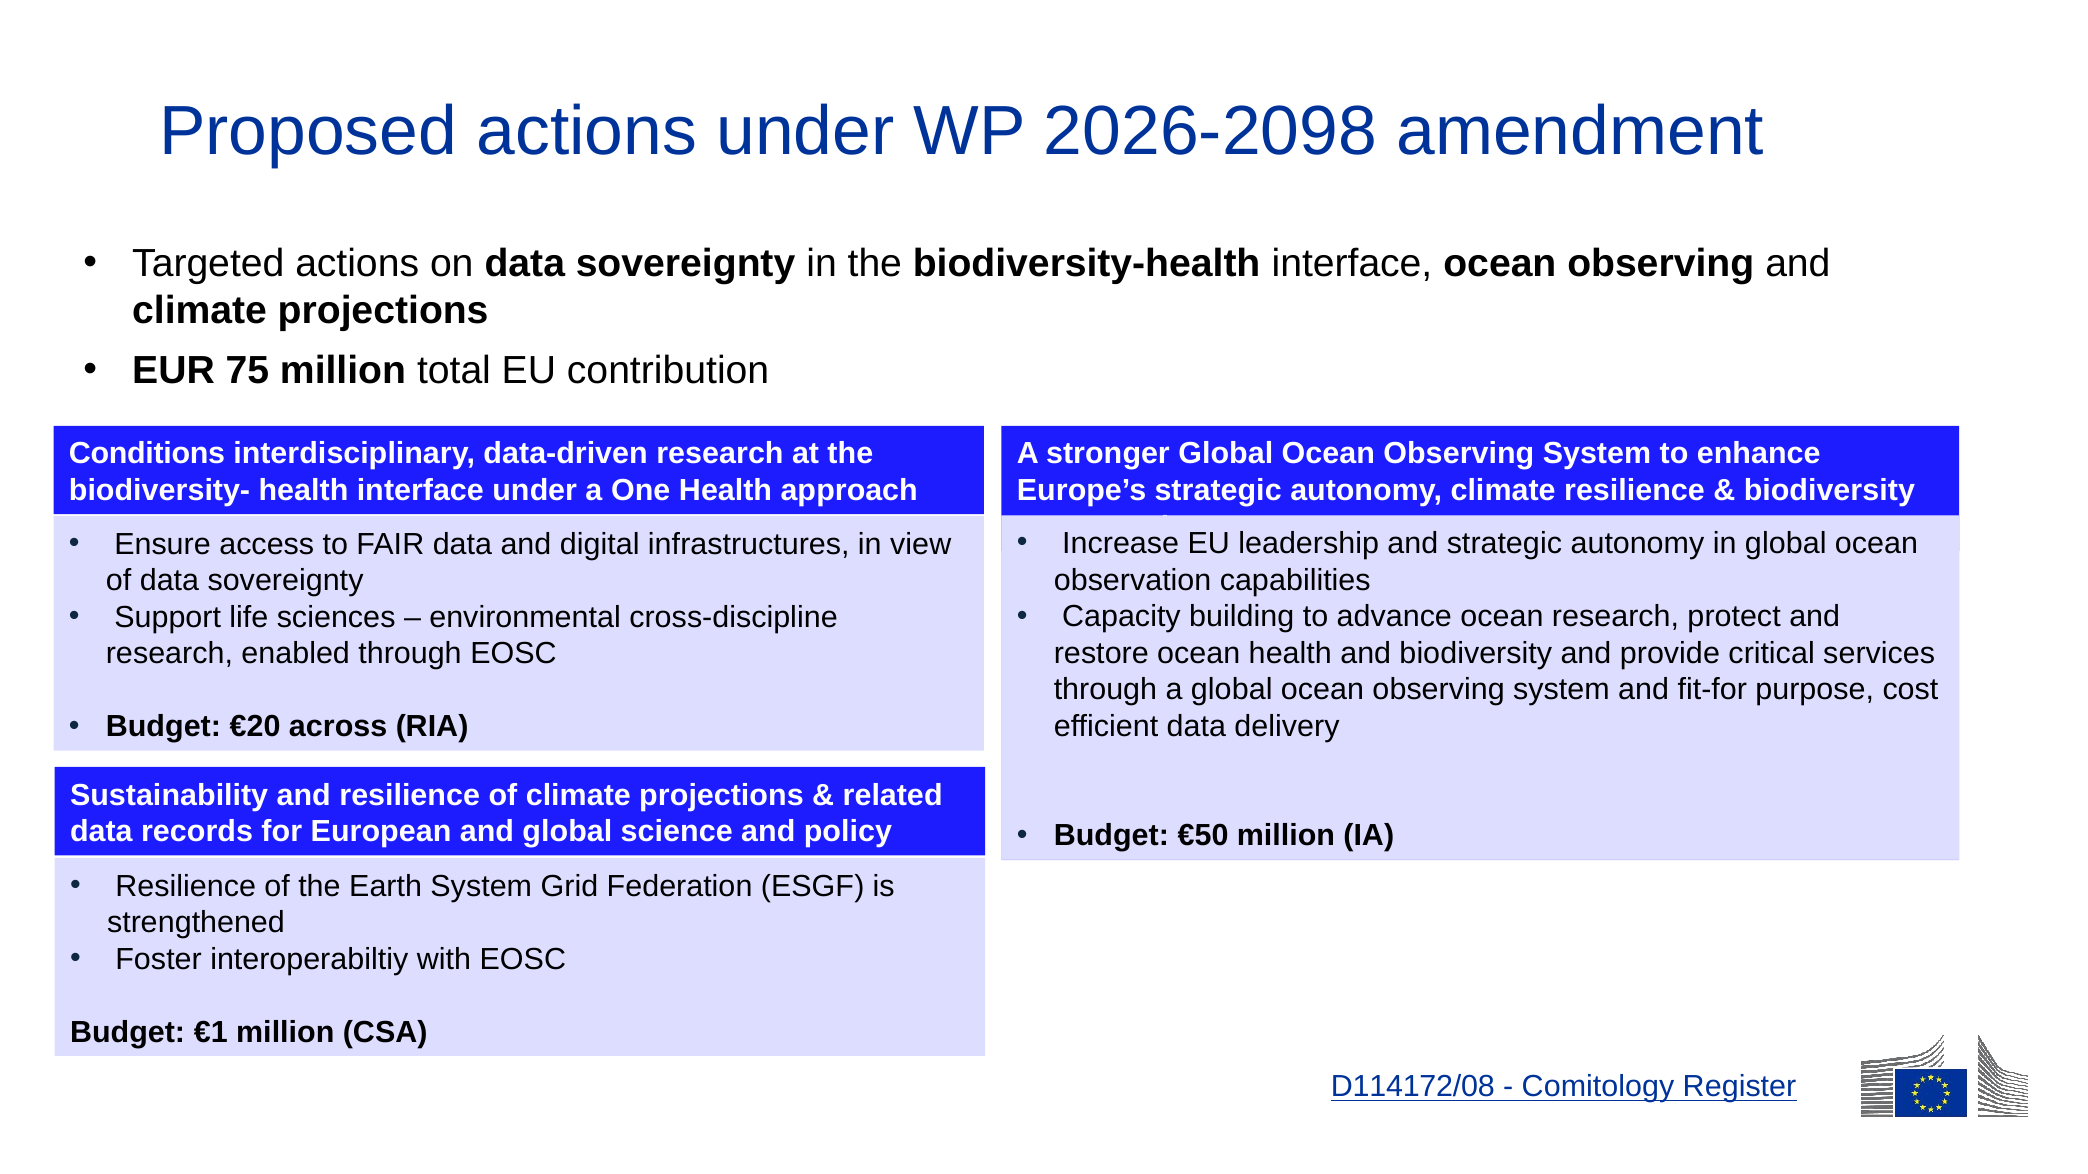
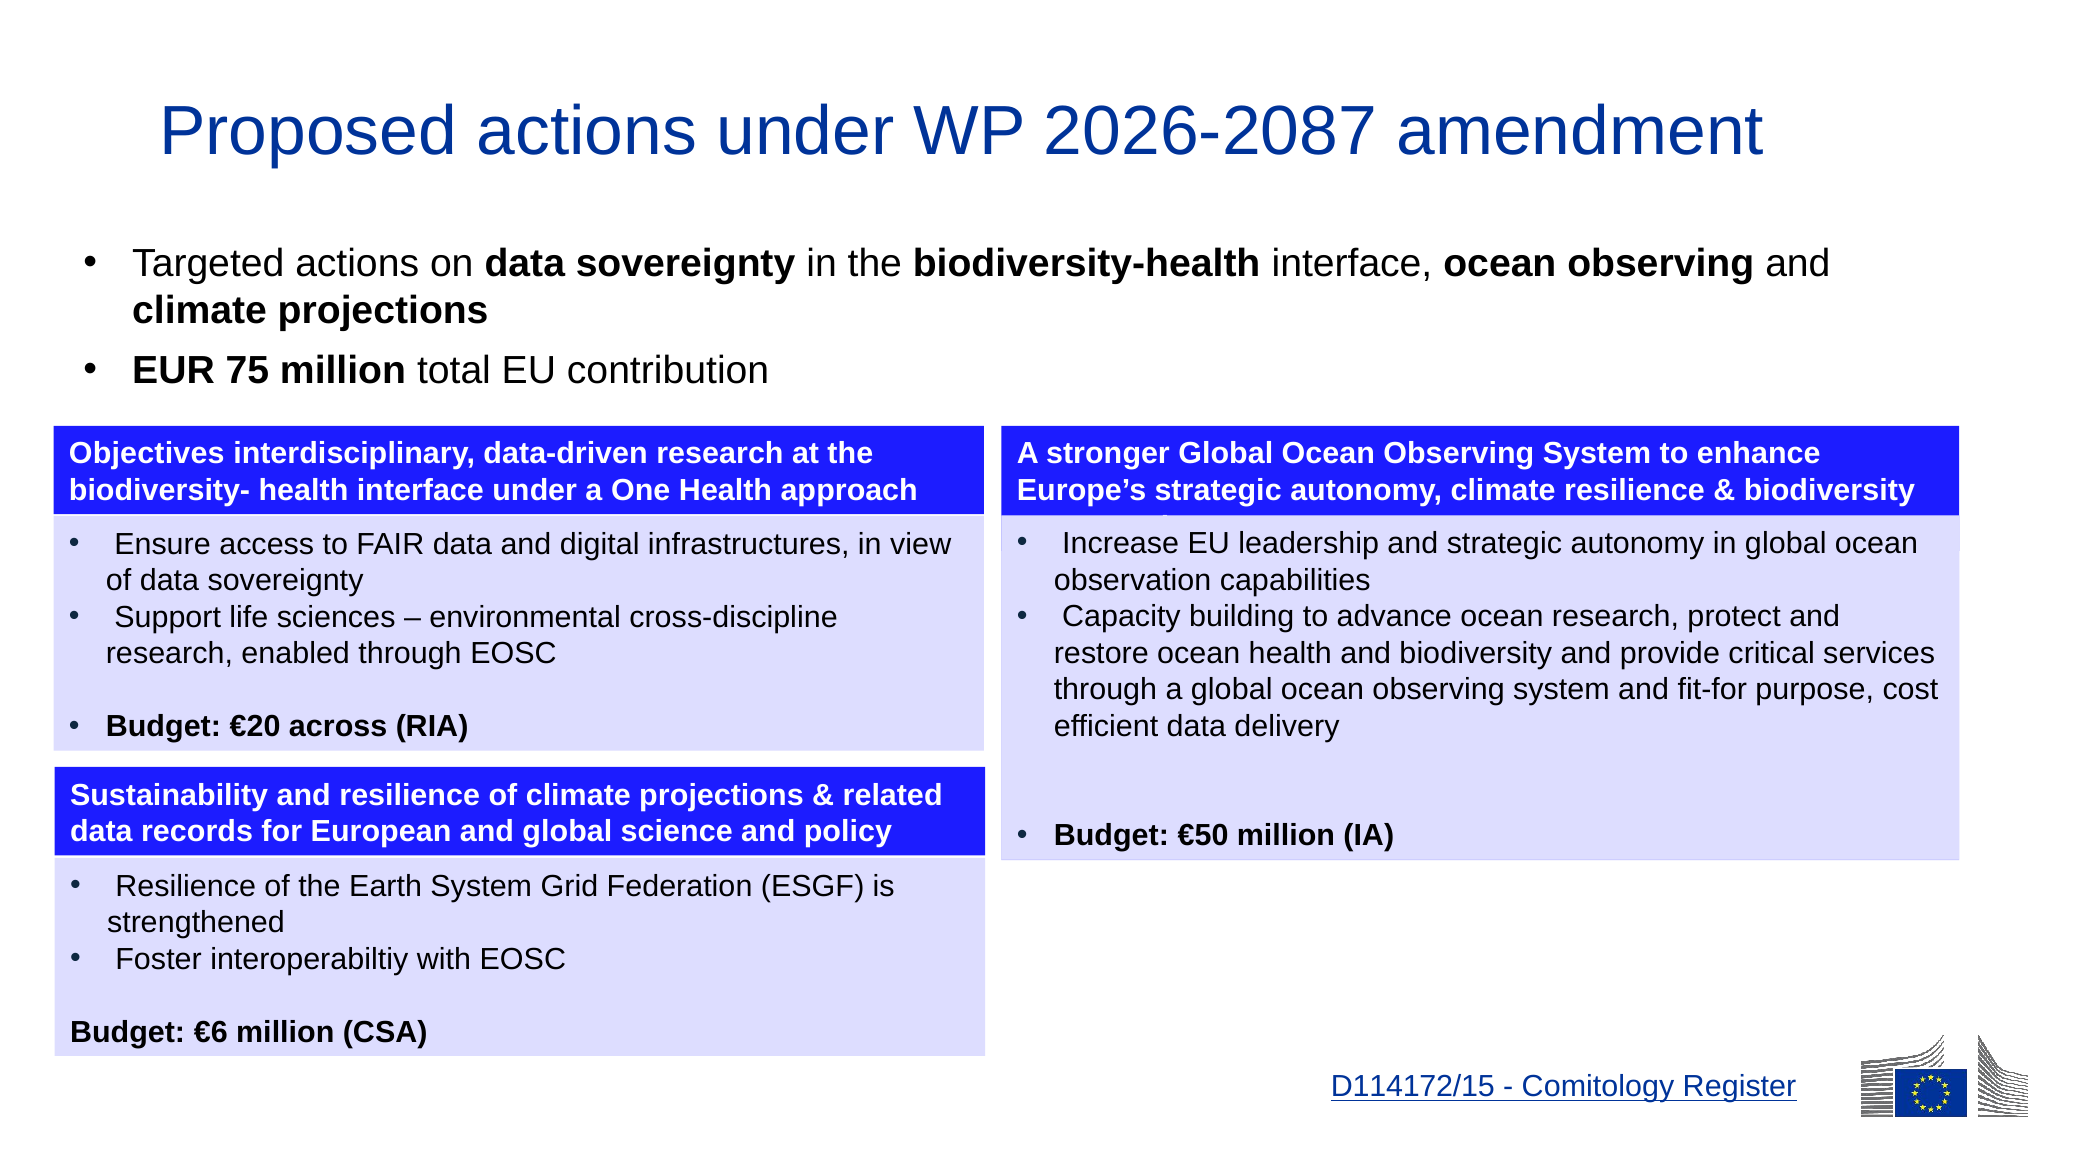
2026-2098: 2026-2098 -> 2026-2087
Conditions: Conditions -> Objectives
€1: €1 -> €6
D114172/08: D114172/08 -> D114172/15
